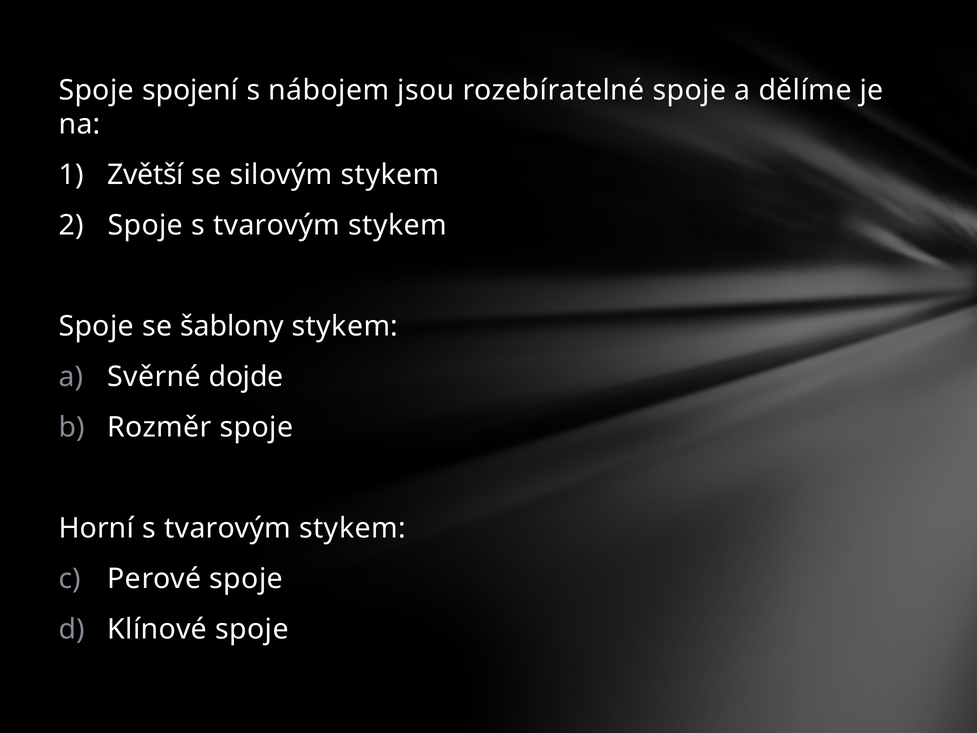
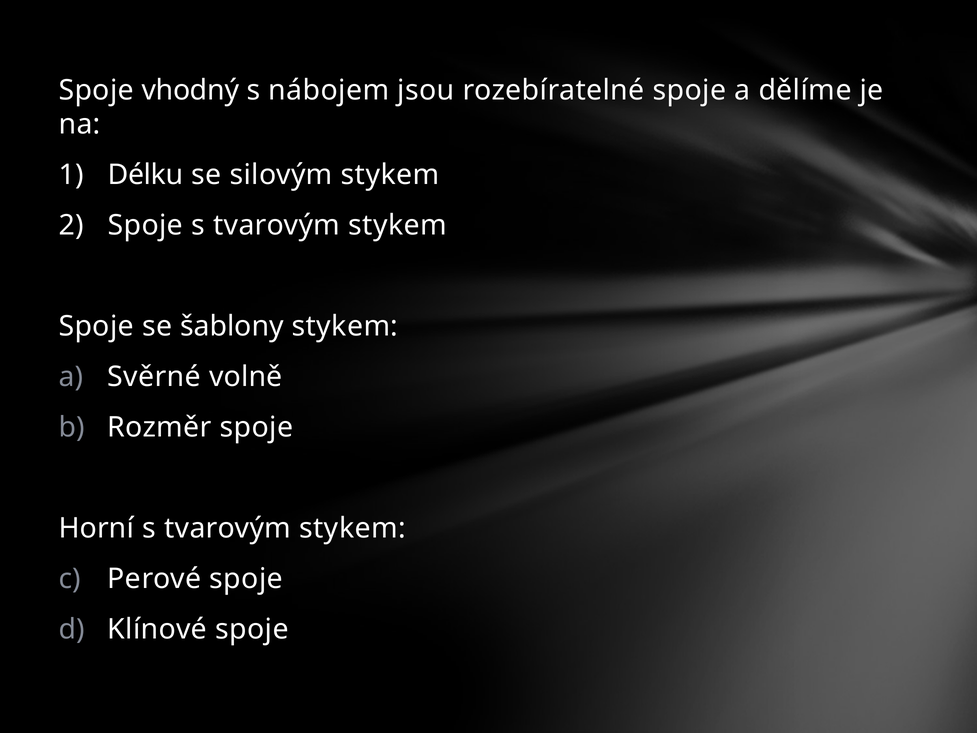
spojení: spojení -> vhodný
Zvětší: Zvětší -> Délku
dojde: dojde -> volně
